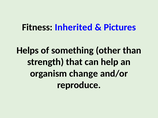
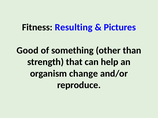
Inherited: Inherited -> Resulting
Helps: Helps -> Good
